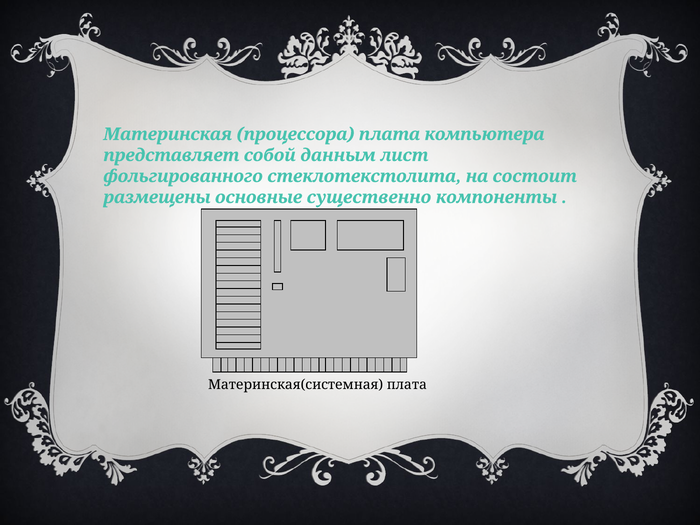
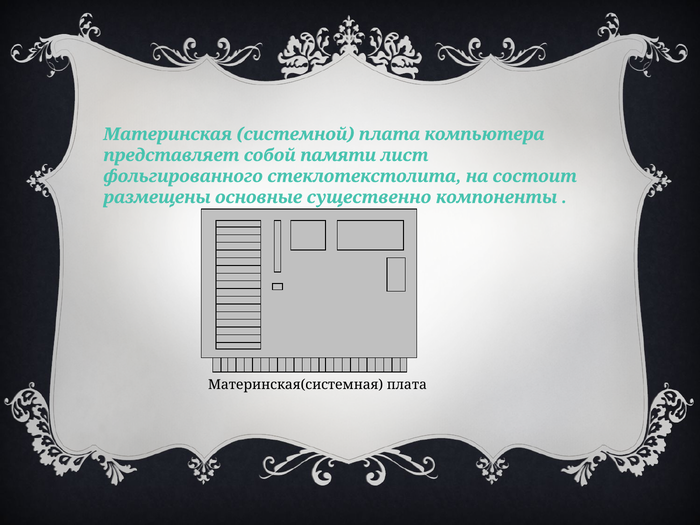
процессора: процессора -> системной
данным: данным -> памяти
